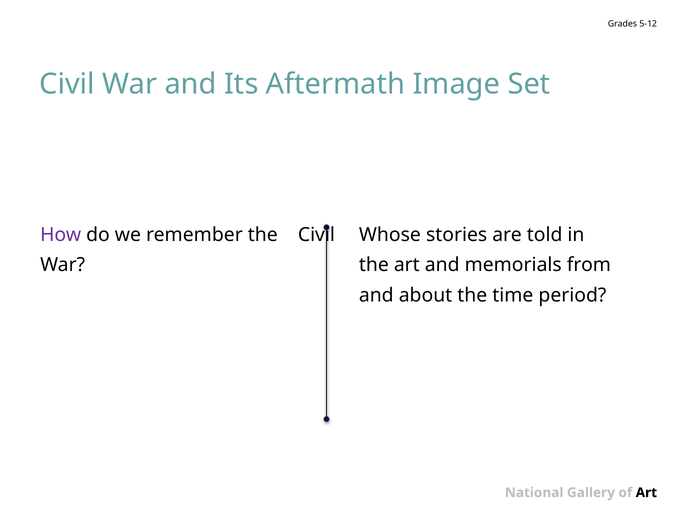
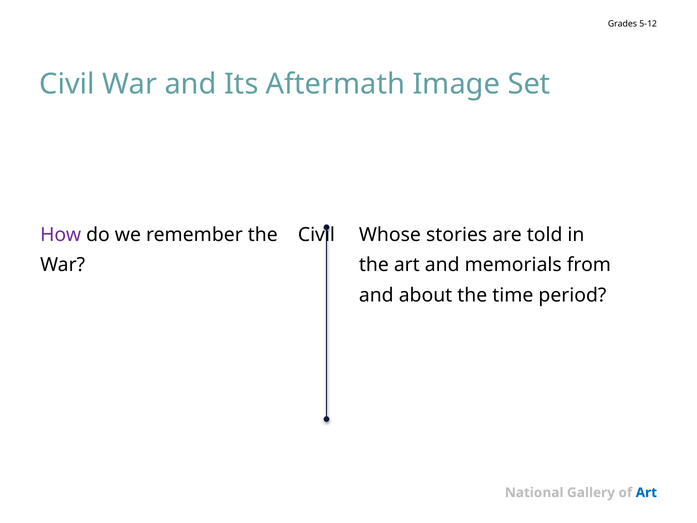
Art at (646, 492) colour: black -> blue
